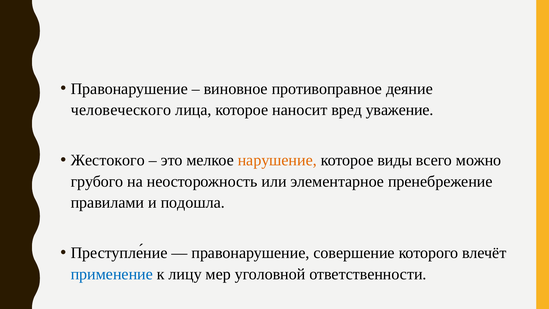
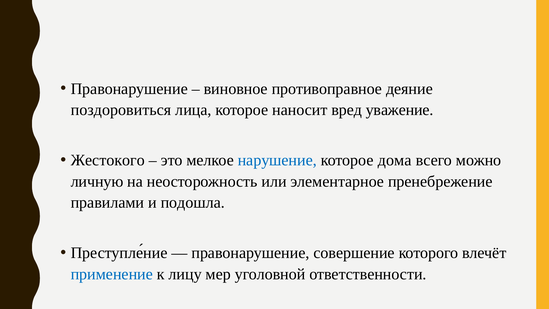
человеческого: человеческого -> поздоровиться
нарушение colour: orange -> blue
виды: виды -> дома
грубого: грубого -> личную
